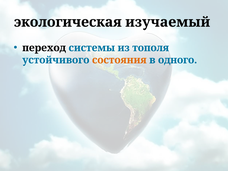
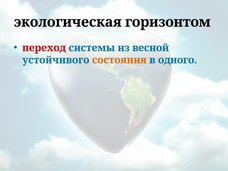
изучаемый: изучаемый -> горизонтом
переход colour: black -> red
тополя: тополя -> весной
